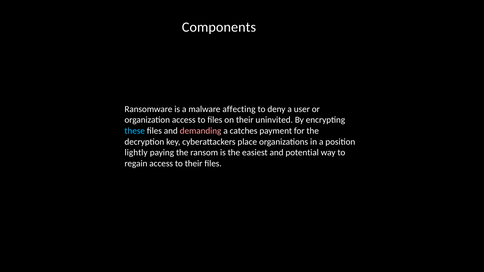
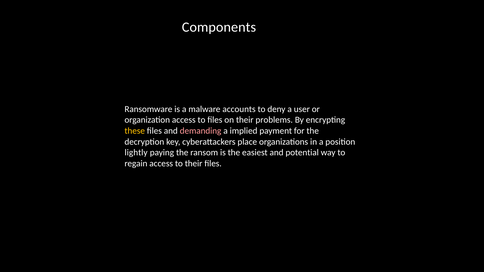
affecting: affecting -> accounts
uninvited: uninvited -> problems
these colour: light blue -> yellow
catches: catches -> implied
